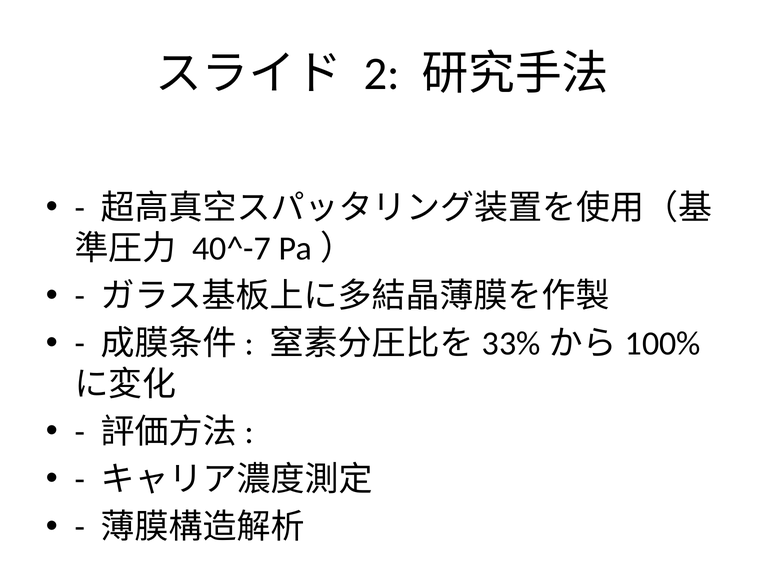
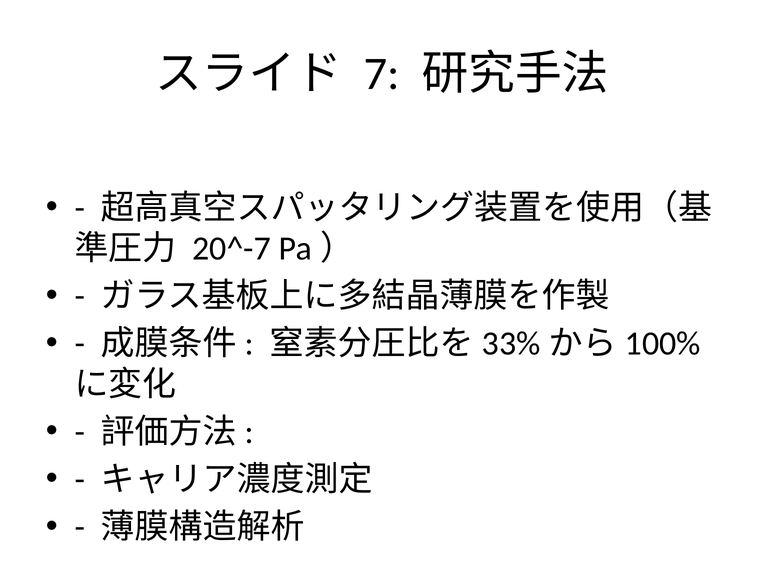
2: 2 -> 7
40^-7: 40^-7 -> 20^-7
